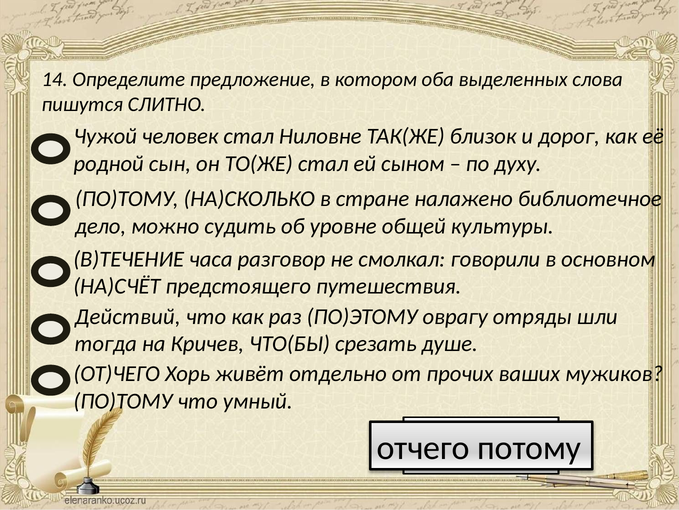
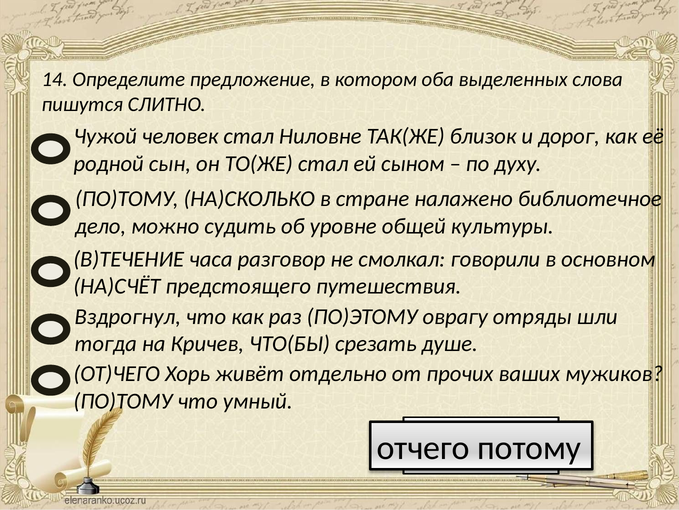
Действий: Действий -> Вздрогнул
